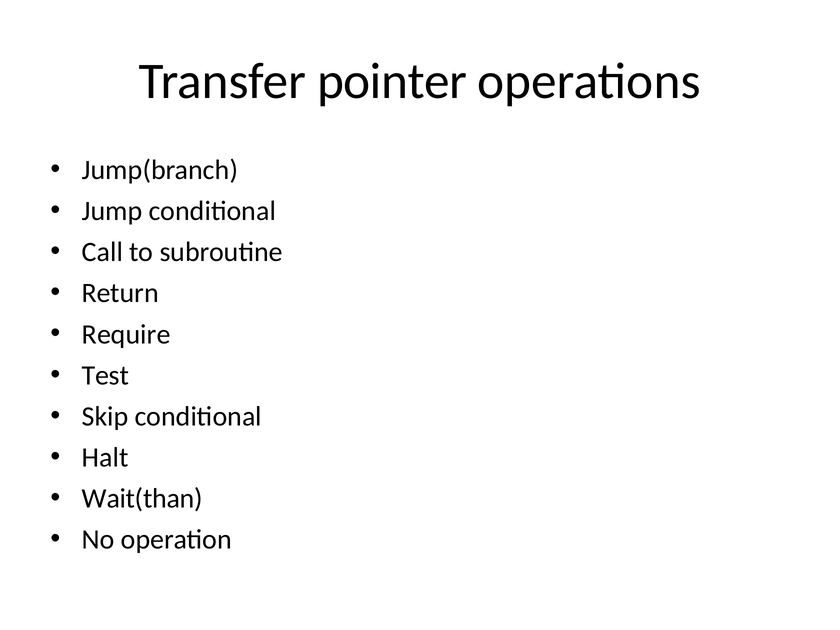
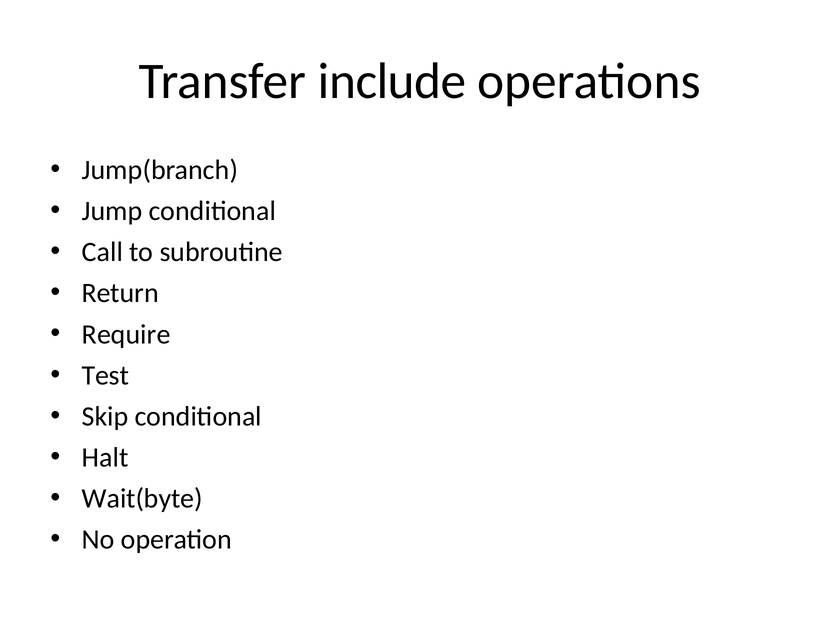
pointer: pointer -> include
Wait(than: Wait(than -> Wait(byte
